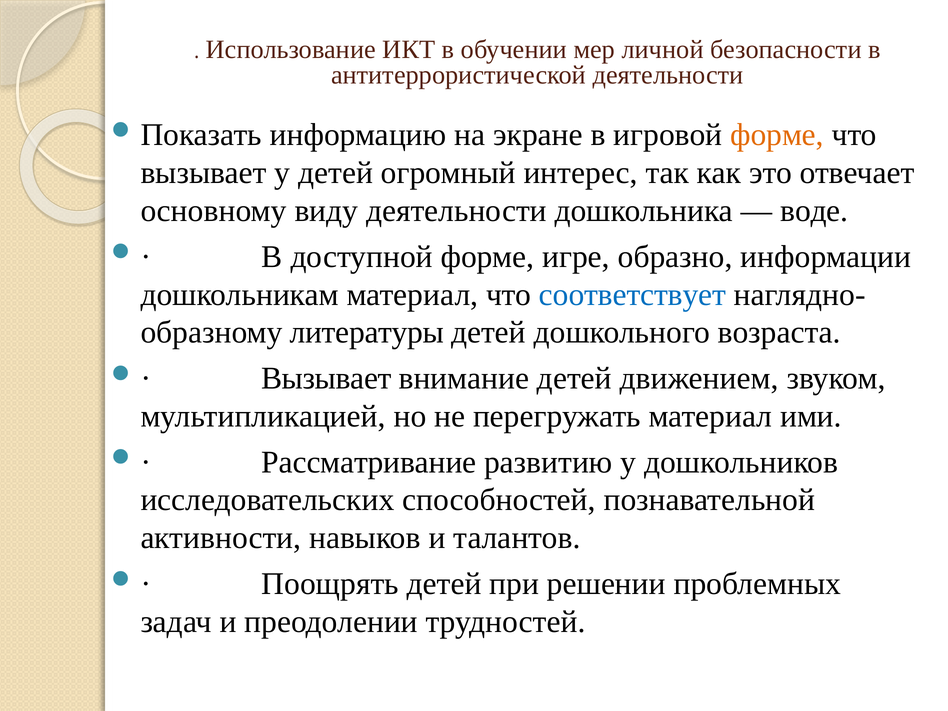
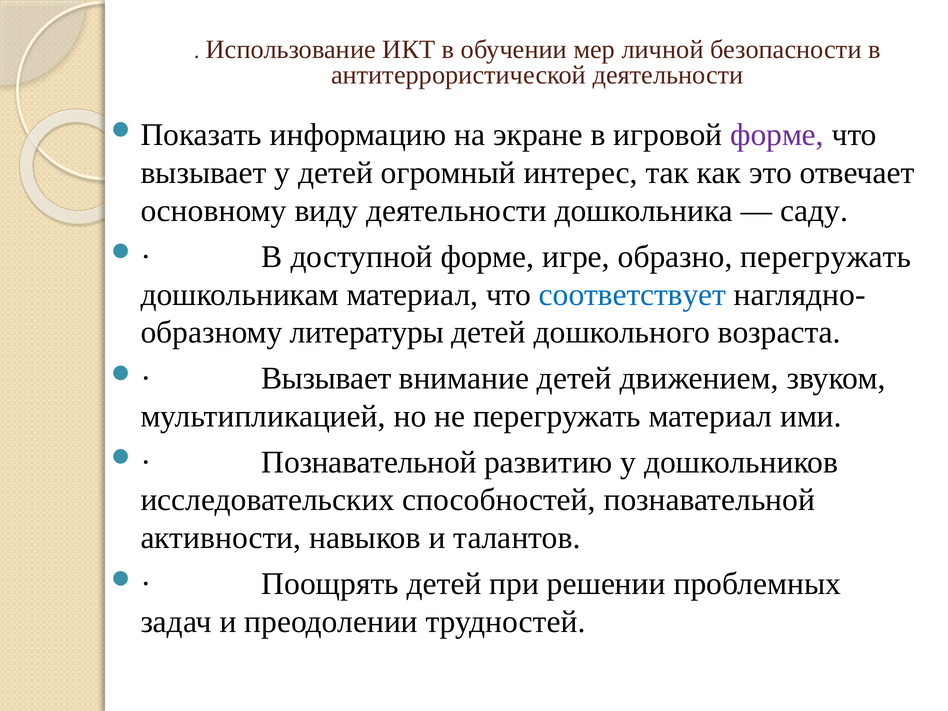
форме at (777, 135) colour: orange -> purple
воде: воде -> саду
образно информации: информации -> перегружать
Рассматривание at (369, 462): Рассматривание -> Познавательной
